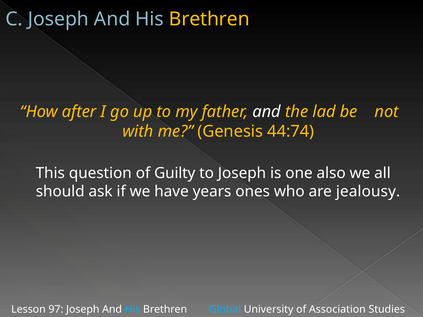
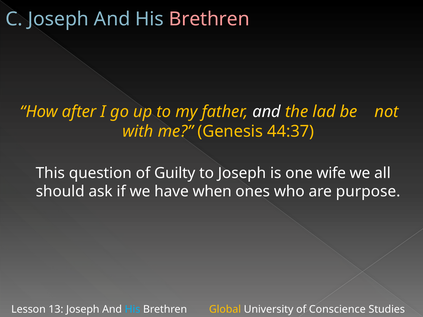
Brethren at (209, 19) colour: yellow -> pink
44:74: 44:74 -> 44:37
also: also -> wife
years: years -> when
jealousy: jealousy -> purpose
97: 97 -> 13
Global colour: light blue -> yellow
Association: Association -> Conscience
